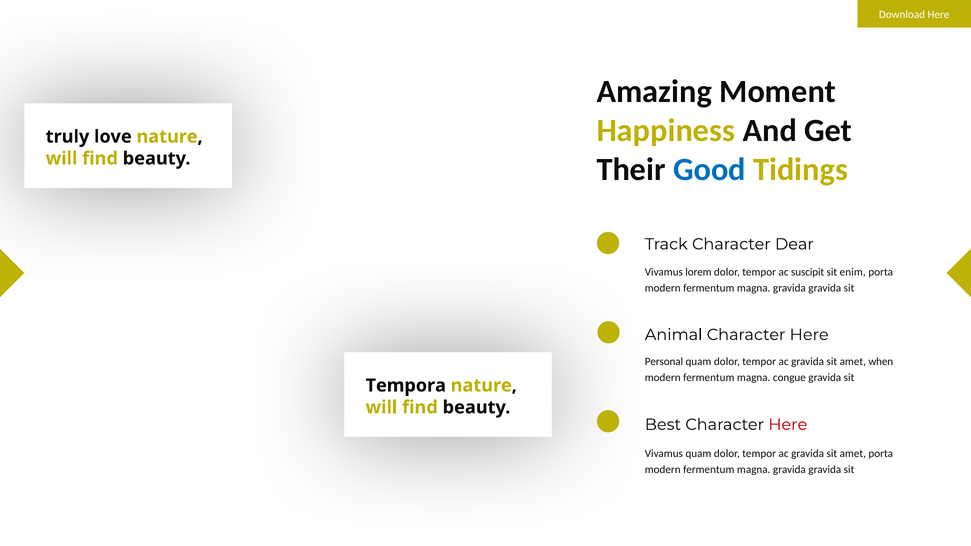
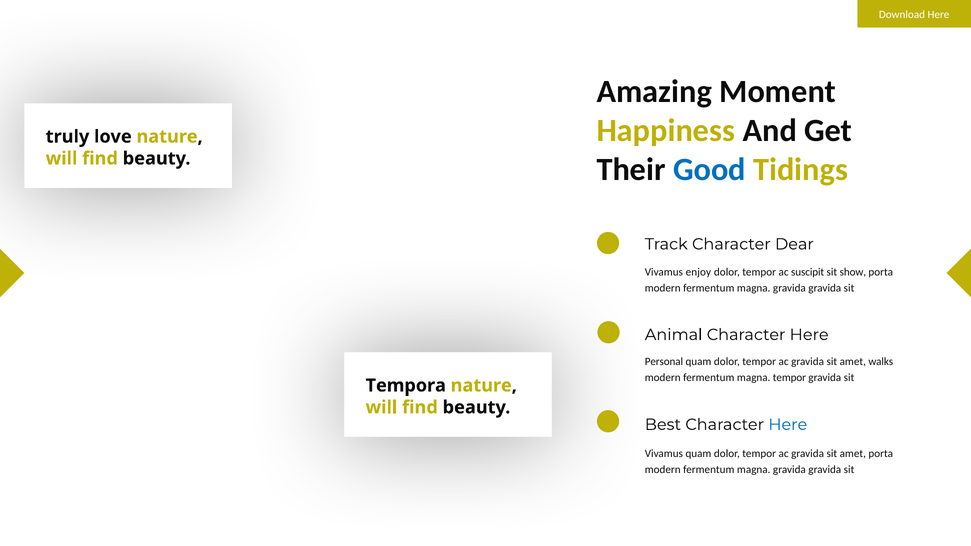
lorem: lorem -> enjoy
enim: enim -> show
when: when -> walks
magna congue: congue -> tempor
Here at (788, 425) colour: red -> blue
